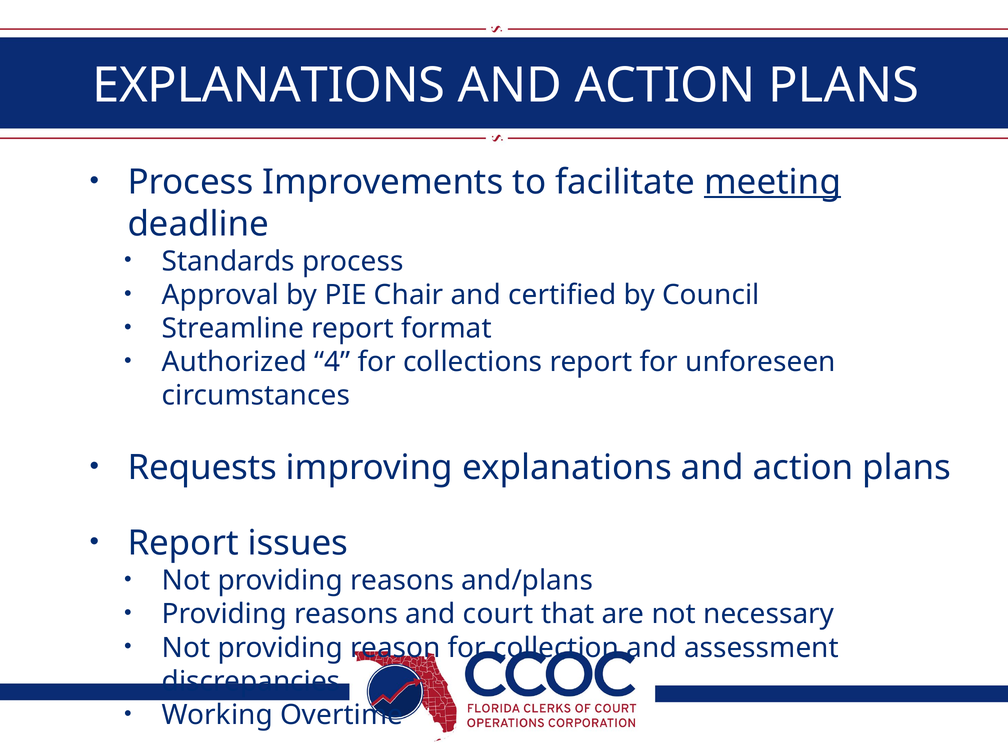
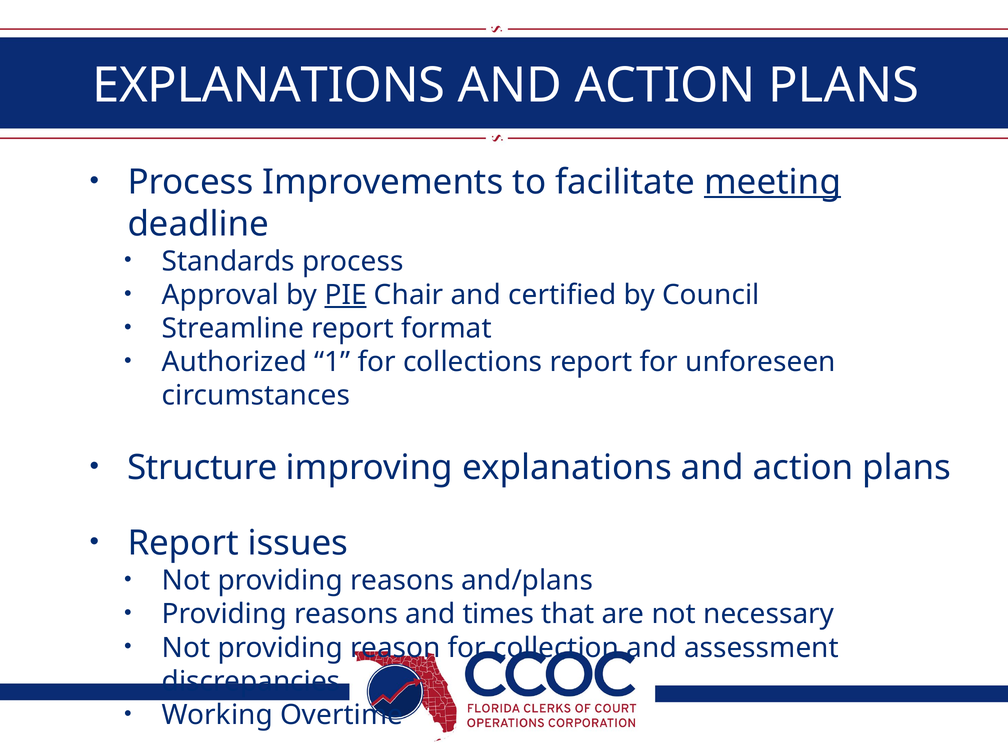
PIE underline: none -> present
4: 4 -> 1
Requests: Requests -> Structure
court: court -> times
